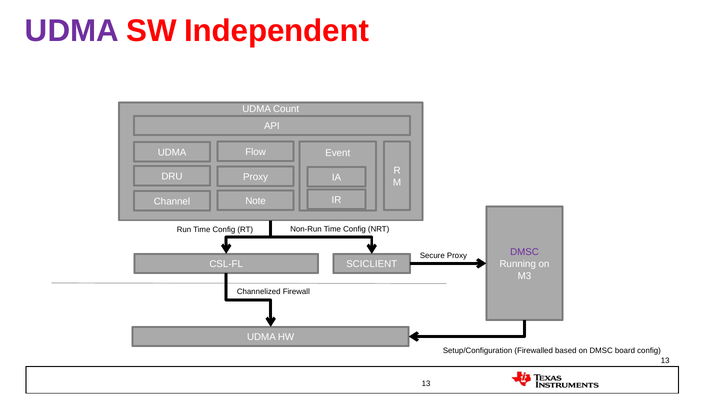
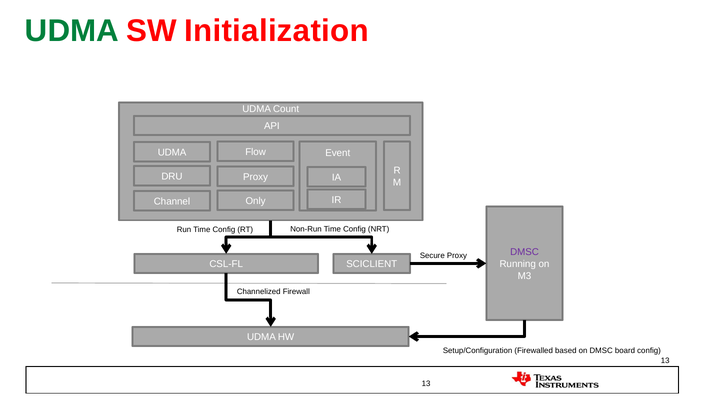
UDMA at (72, 31) colour: purple -> green
Independent: Independent -> Initialization
Note: Note -> Only
